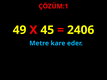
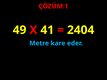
45: 45 -> 41
2406: 2406 -> 2404
